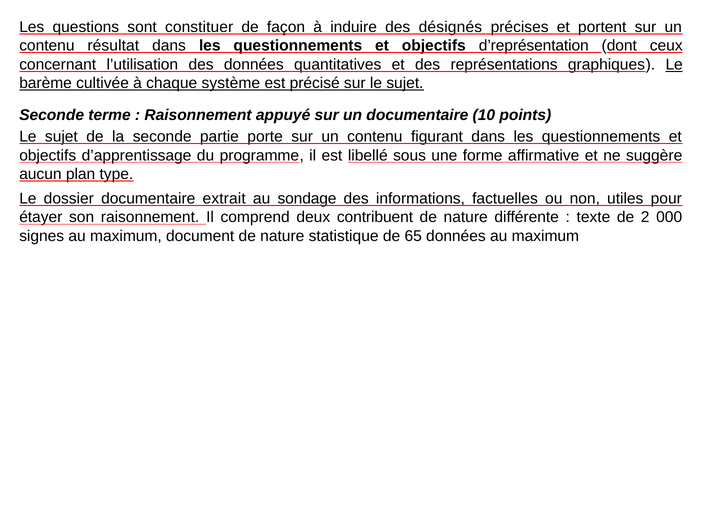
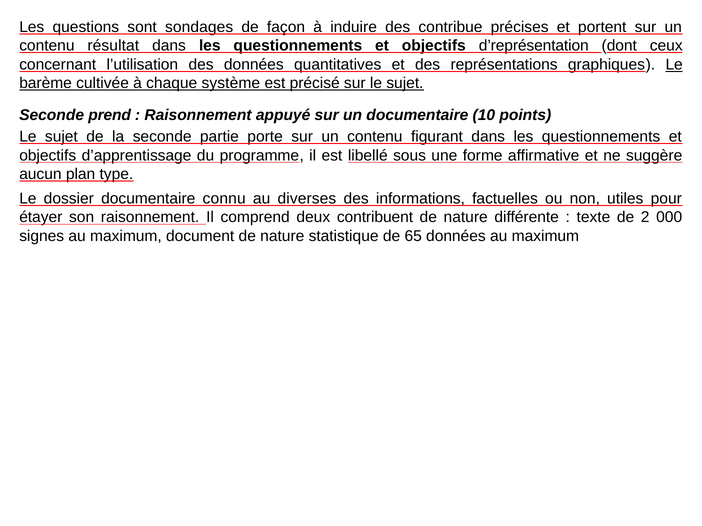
constituer: constituer -> sondages
désignés: désignés -> contribue
terme: terme -> prend
extrait: extrait -> connu
sondage: sondage -> diverses
